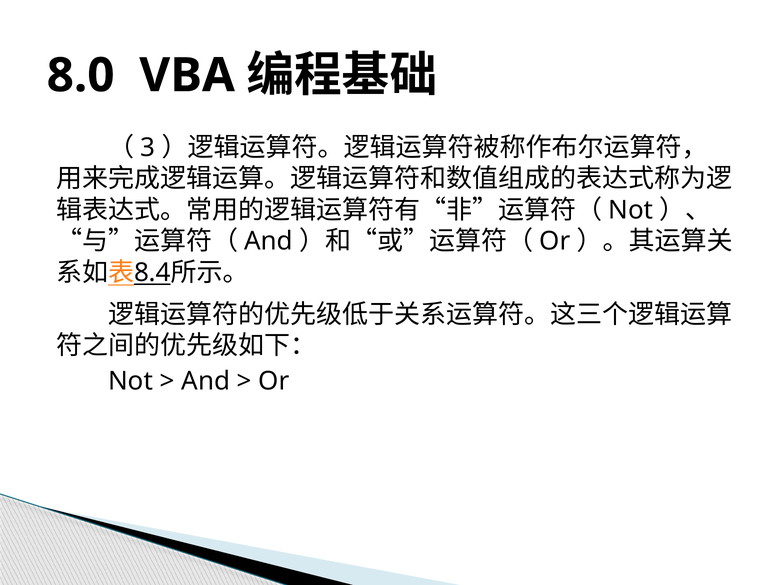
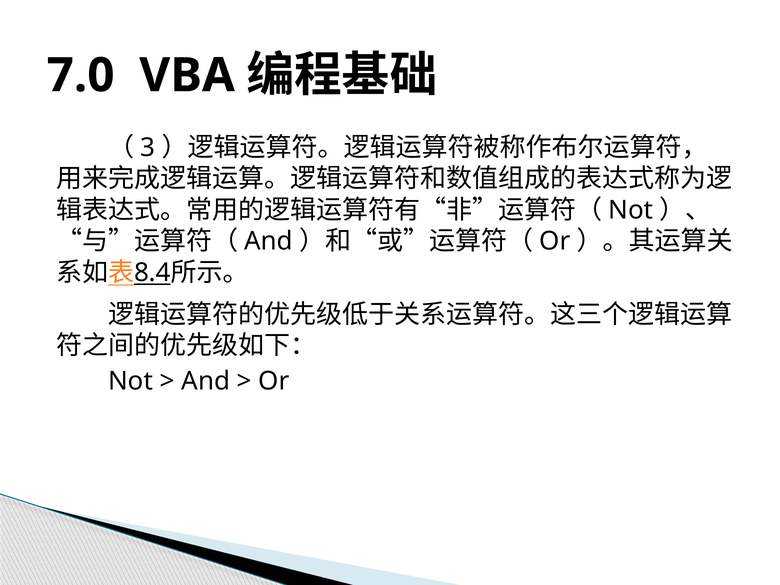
8.0: 8.0 -> 7.0
